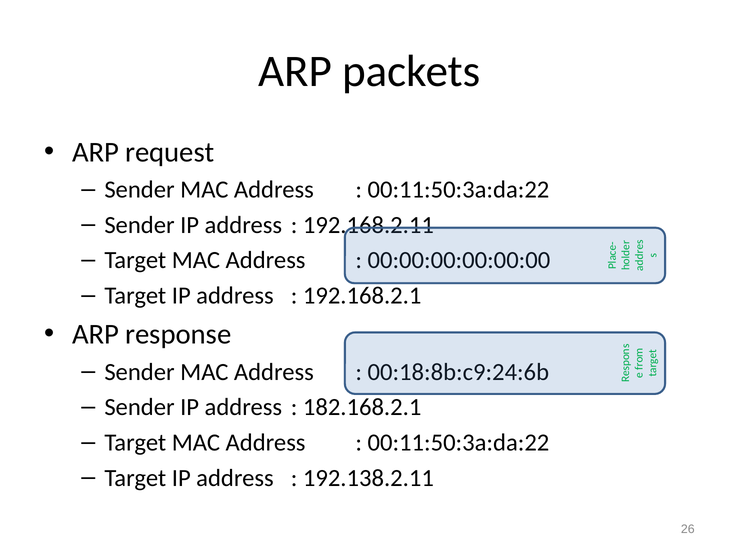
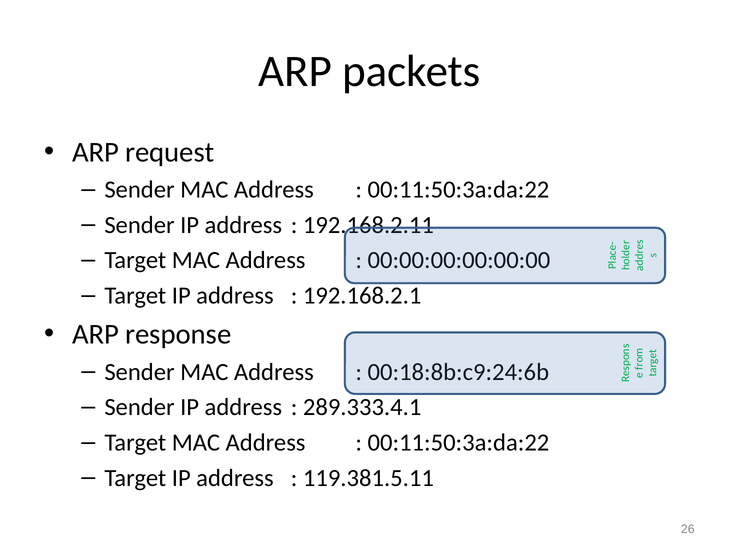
182.168.2.1: 182.168.2.1 -> 289.333.4.1
192.138.2.11: 192.138.2.11 -> 119.381.5.11
